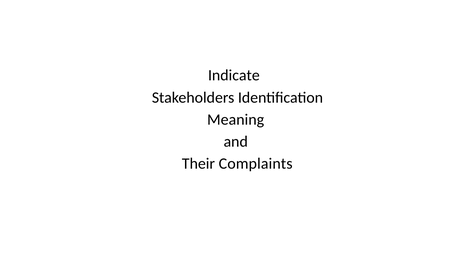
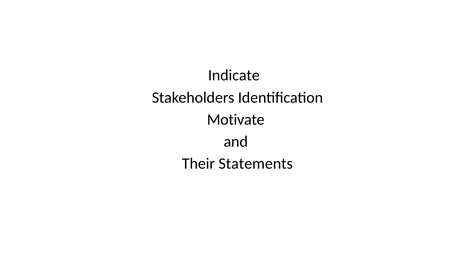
Meaning: Meaning -> Motivate
Complaints: Complaints -> Statements
